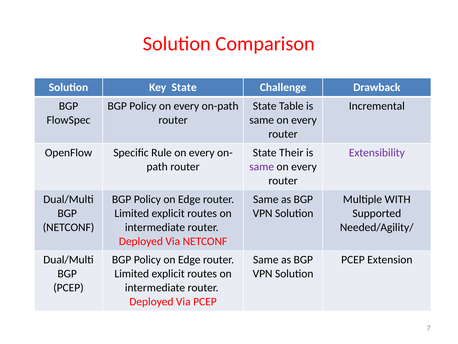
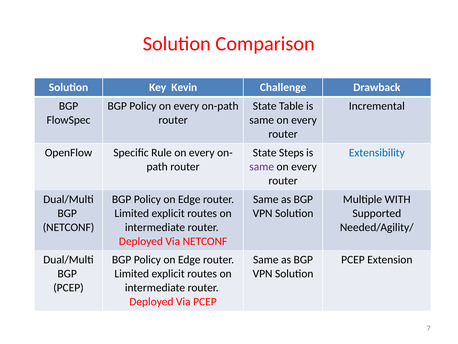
Key State: State -> Kevin
Their: Their -> Steps
Extensibility colour: purple -> blue
